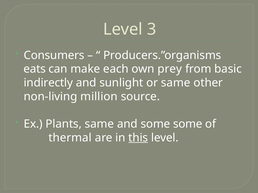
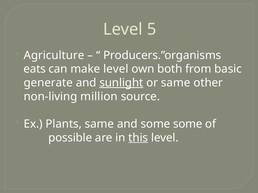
3: 3 -> 5
Consumers: Consumers -> Agriculture
make each: each -> level
prey: prey -> both
indirectly: indirectly -> generate
sunlight underline: none -> present
thermal: thermal -> possible
